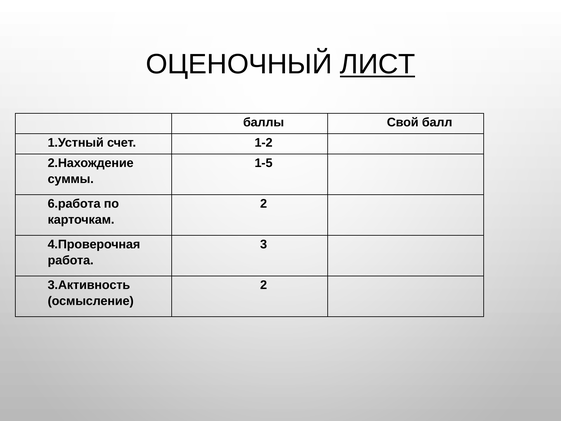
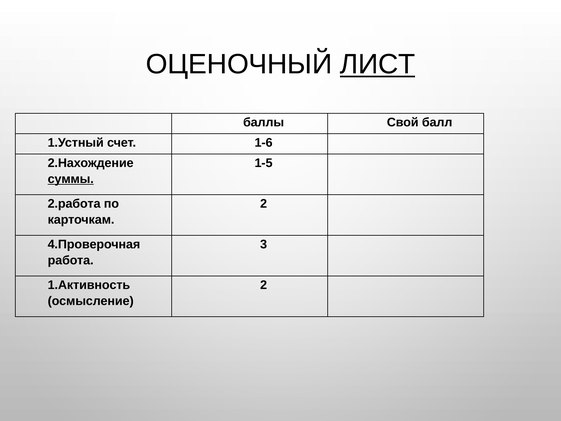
1-2: 1-2 -> 1-6
суммы underline: none -> present
6.работа: 6.работа -> 2.работа
3.Активность: 3.Активность -> 1.Активность
